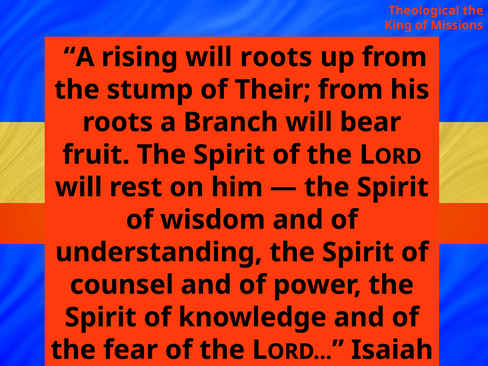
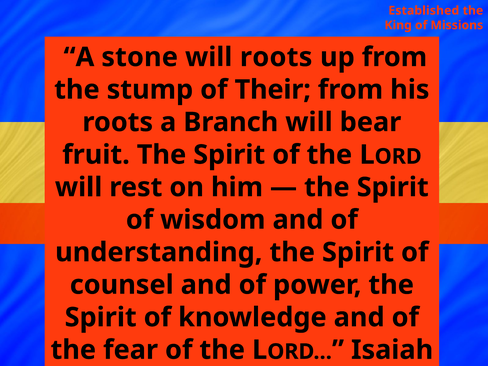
Theological: Theological -> Established
rising: rising -> stone
